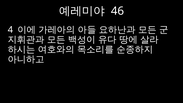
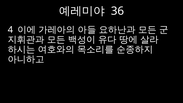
46: 46 -> 36
